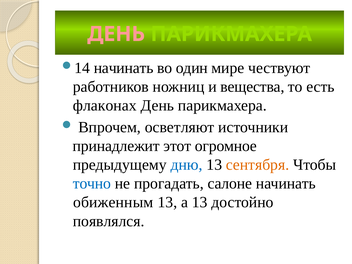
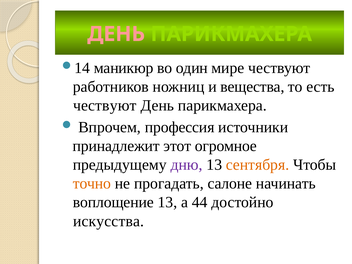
начинать at (124, 68): начинать -> маникюр
флаконах at (105, 106): флаконах -> чествуют
осветляют: осветляют -> профессия
дню colour: blue -> purple
точно colour: blue -> orange
обиженным: обиженным -> воплощение
а 13: 13 -> 44
появлялся: появлялся -> искусства
